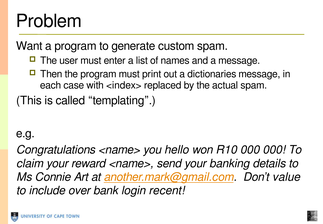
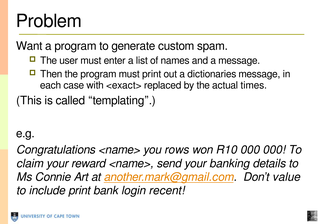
<index>: <index> -> <exact>
actual spam: spam -> times
hello: hello -> rows
include over: over -> print
